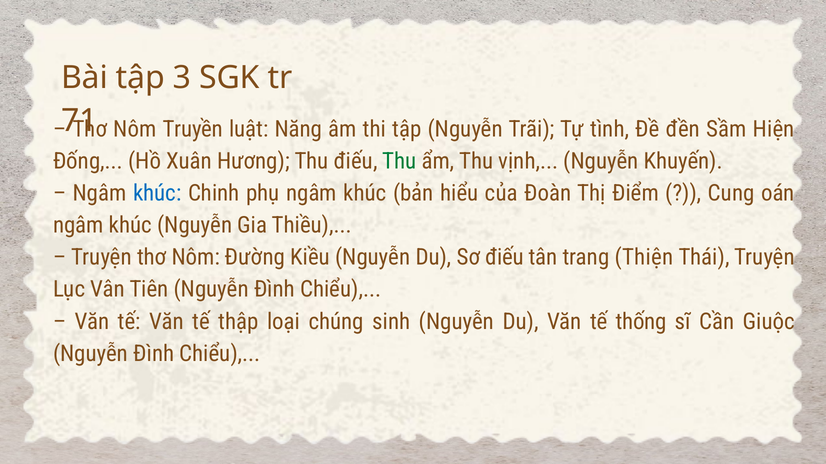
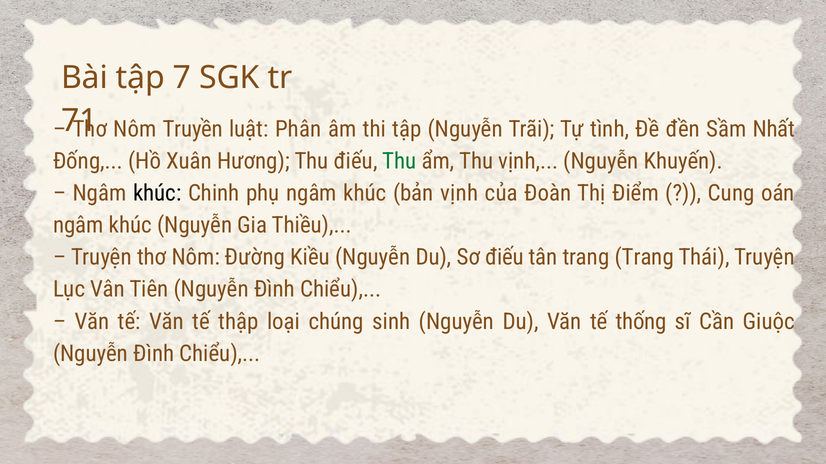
3: 3 -> 7
Năng: Năng -> Phân
Hiện: Hiện -> Nhất
khúc at (157, 193) colour: blue -> black
bản hiểu: hiểu -> vịnh
trang Thiện: Thiện -> Trang
